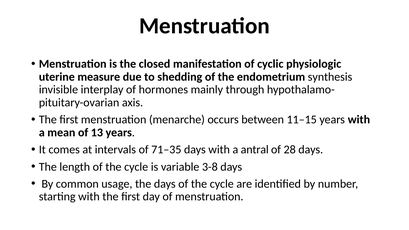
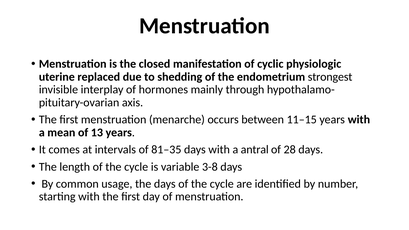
measure: measure -> replaced
synthesis: synthesis -> strongest
71–35: 71–35 -> 81–35
